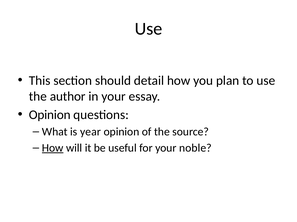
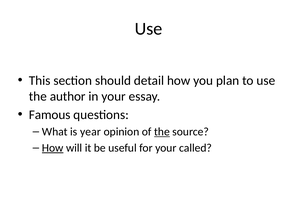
Opinion at (50, 115): Opinion -> Famous
the at (162, 132) underline: none -> present
noble: noble -> called
